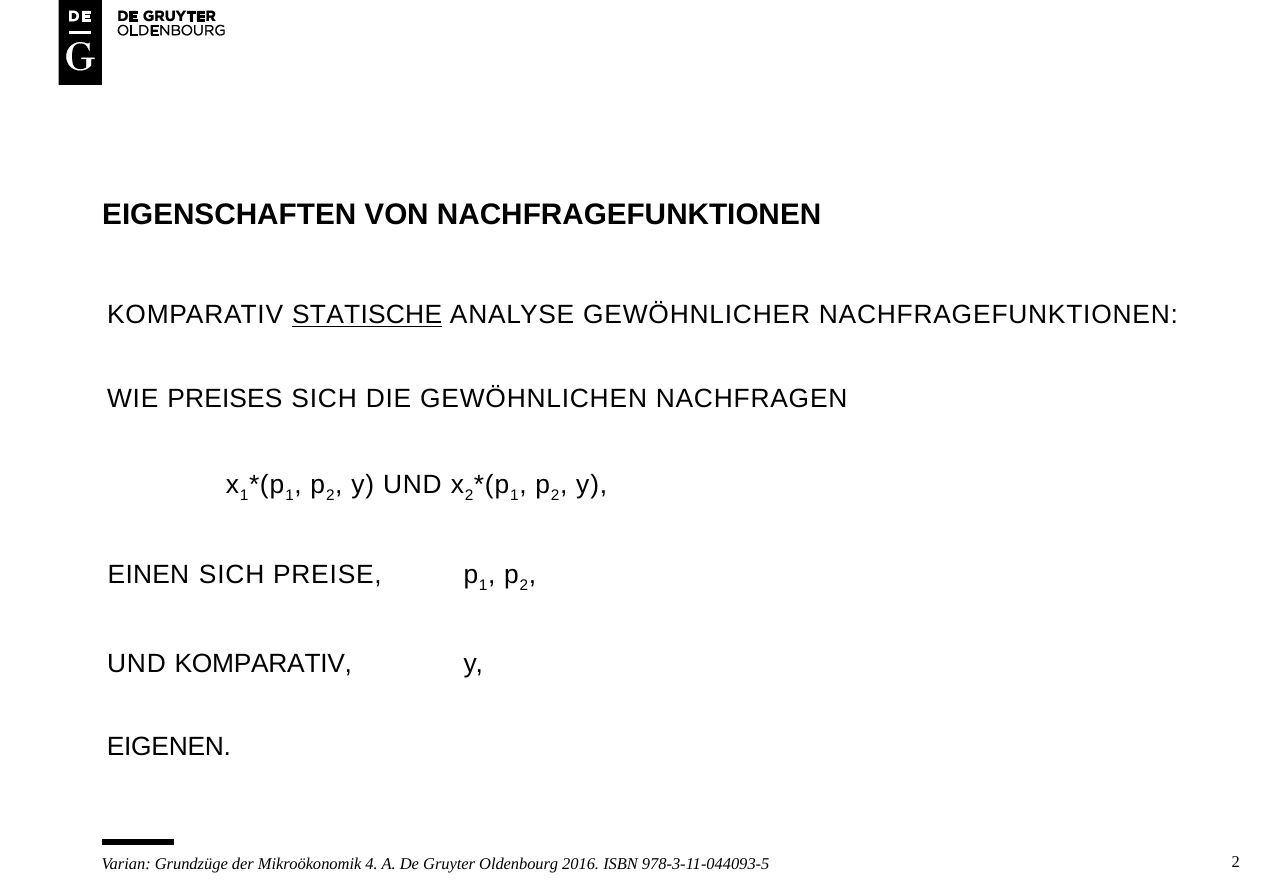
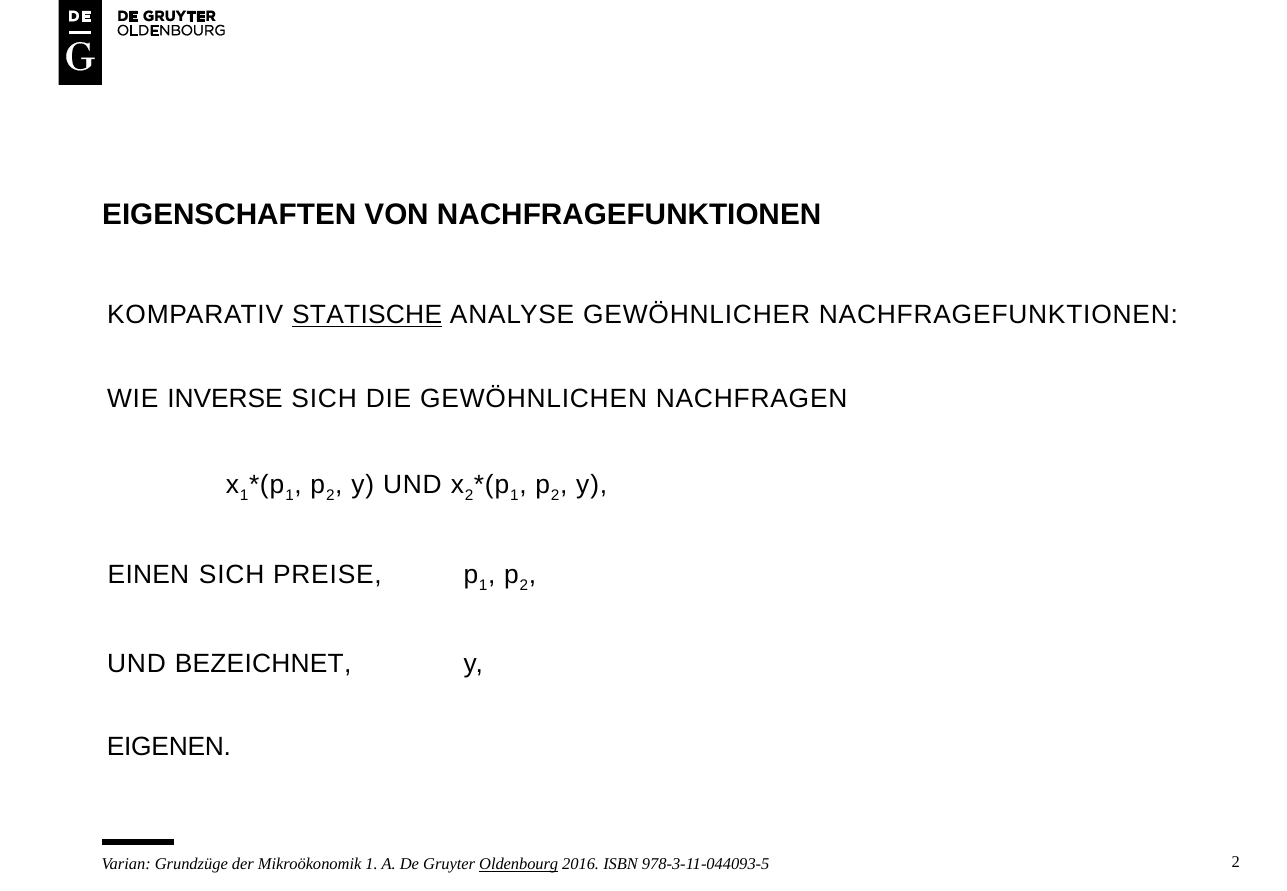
PREISES: PREISES -> INVERSE
UND KOMPARATIV: KOMPARATIV -> BEZEICHNET
Mikroökonomik 4: 4 -> 1
Oldenbourg underline: none -> present
